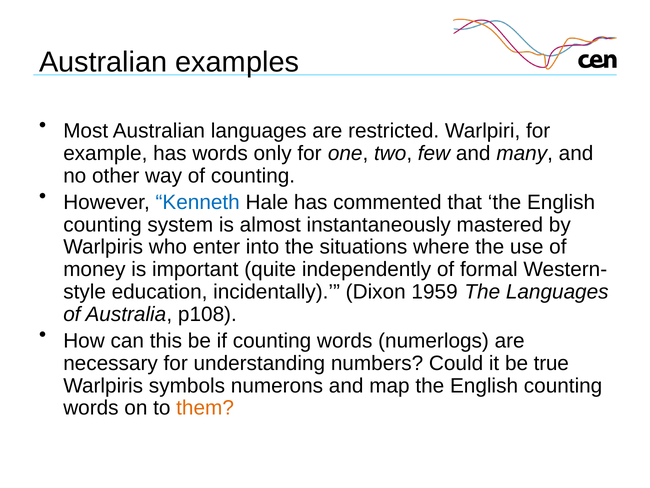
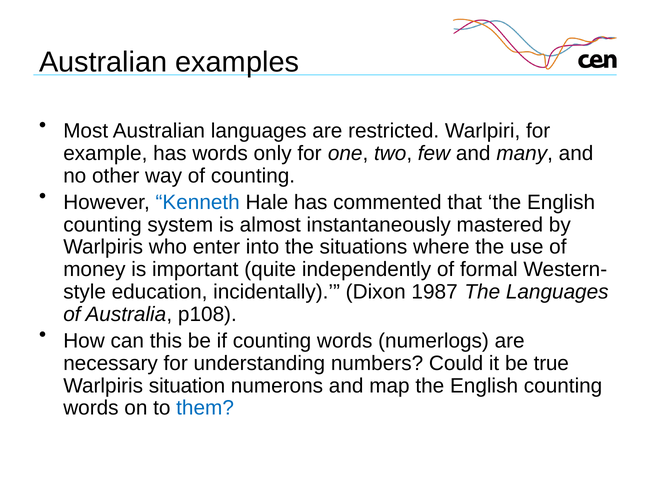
1959: 1959 -> 1987
symbols: symbols -> situation
them colour: orange -> blue
